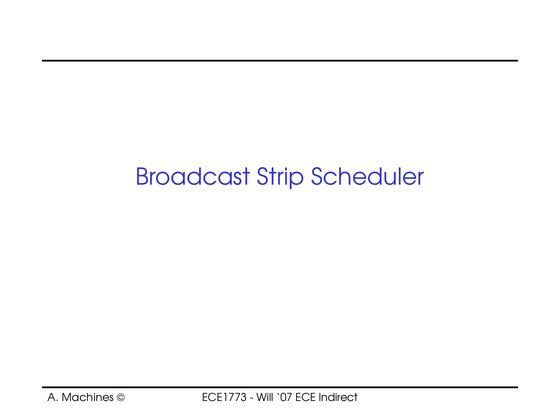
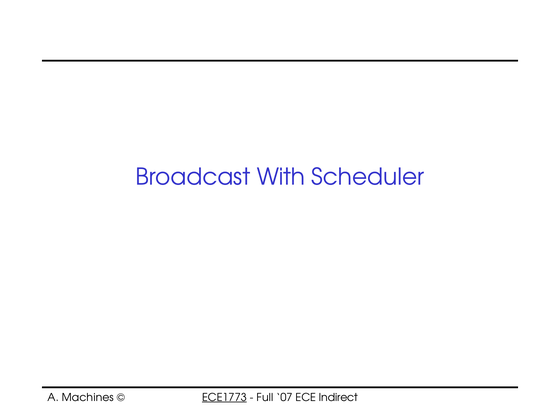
Strip: Strip -> With
ECE1773 underline: none -> present
Will: Will -> Full
